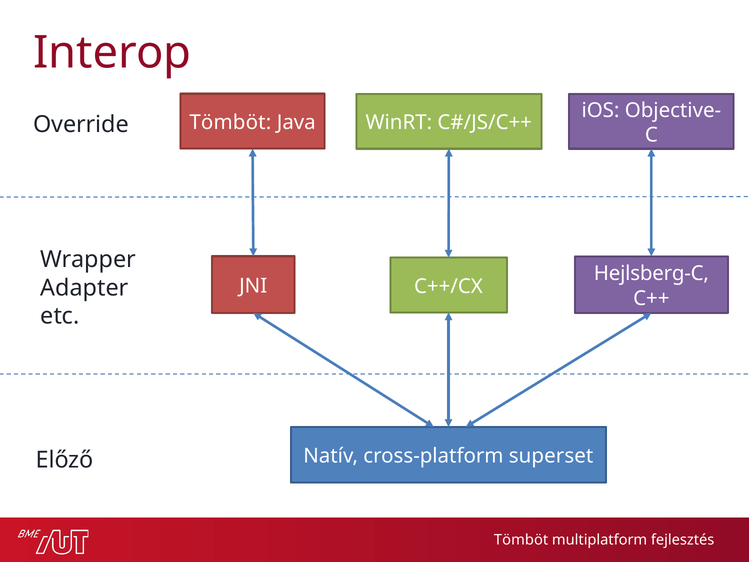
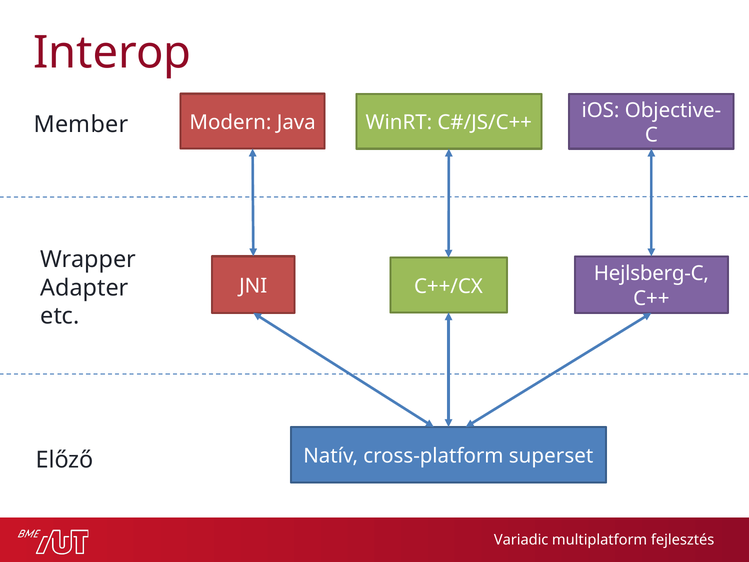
Tömböt at (230, 123): Tömböt -> Modern
Override: Override -> Member
Tömböt at (521, 539): Tömböt -> Variadic
